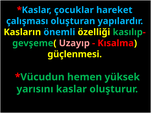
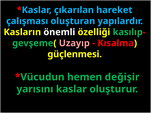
çocuklar: çocuklar -> çıkarılan
önemli colour: light blue -> white
yüksek: yüksek -> değişir
